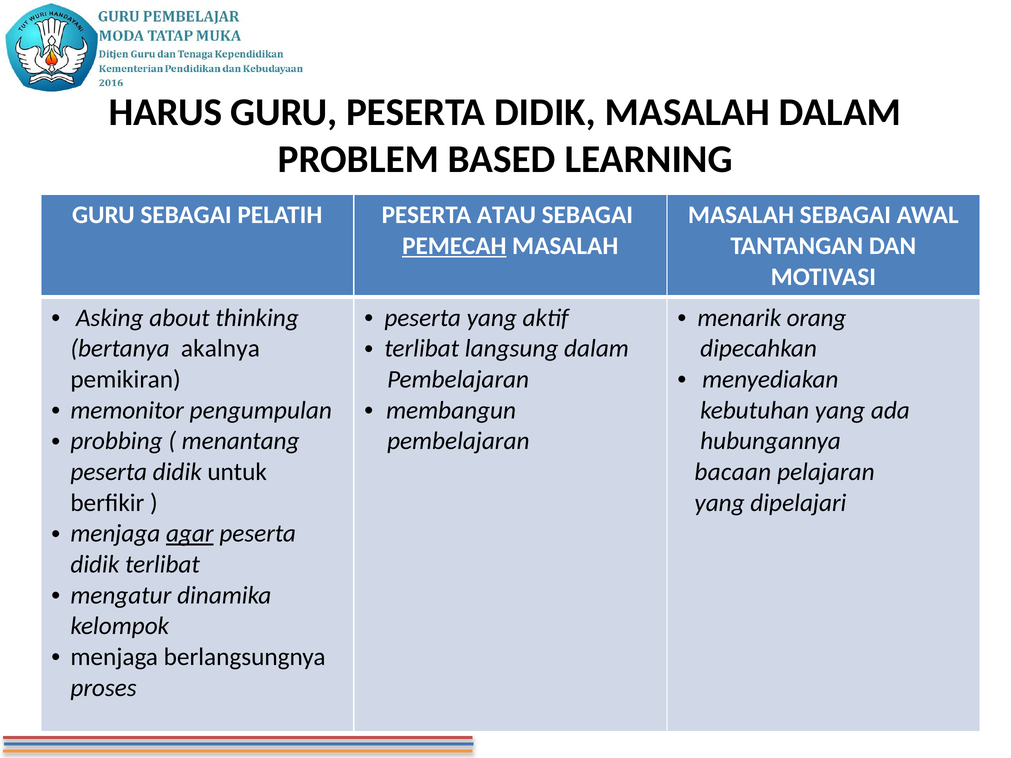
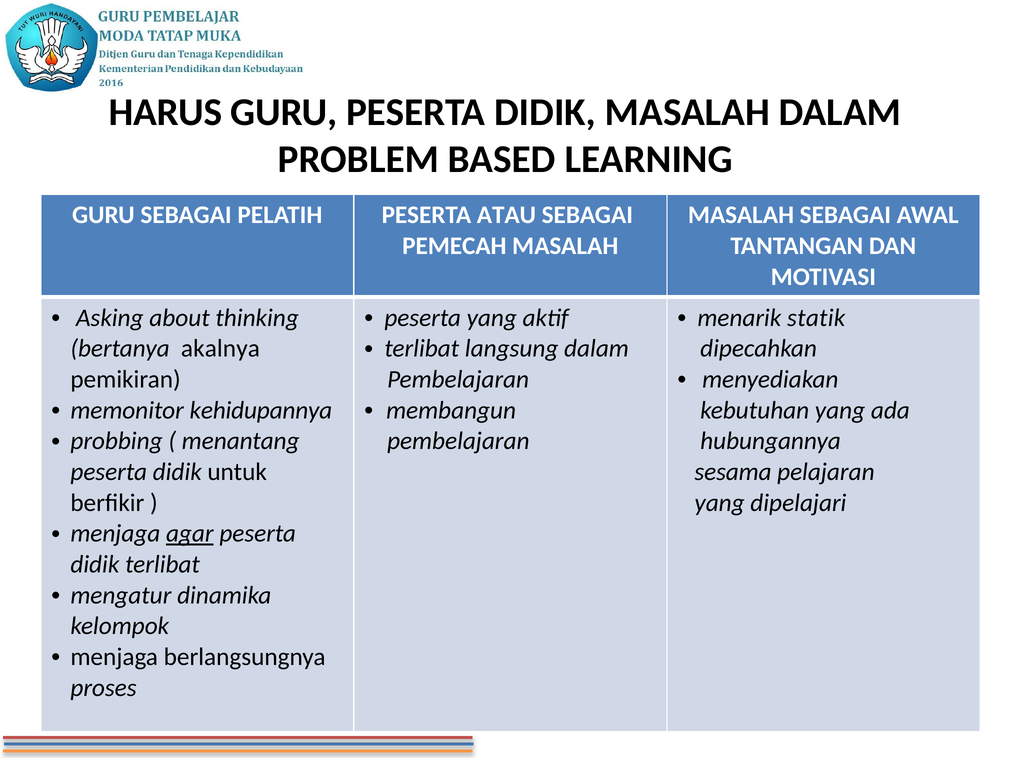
PEMECAH underline: present -> none
orang: orang -> statik
pengumpulan: pengumpulan -> kehidupannya
bacaan: bacaan -> sesama
